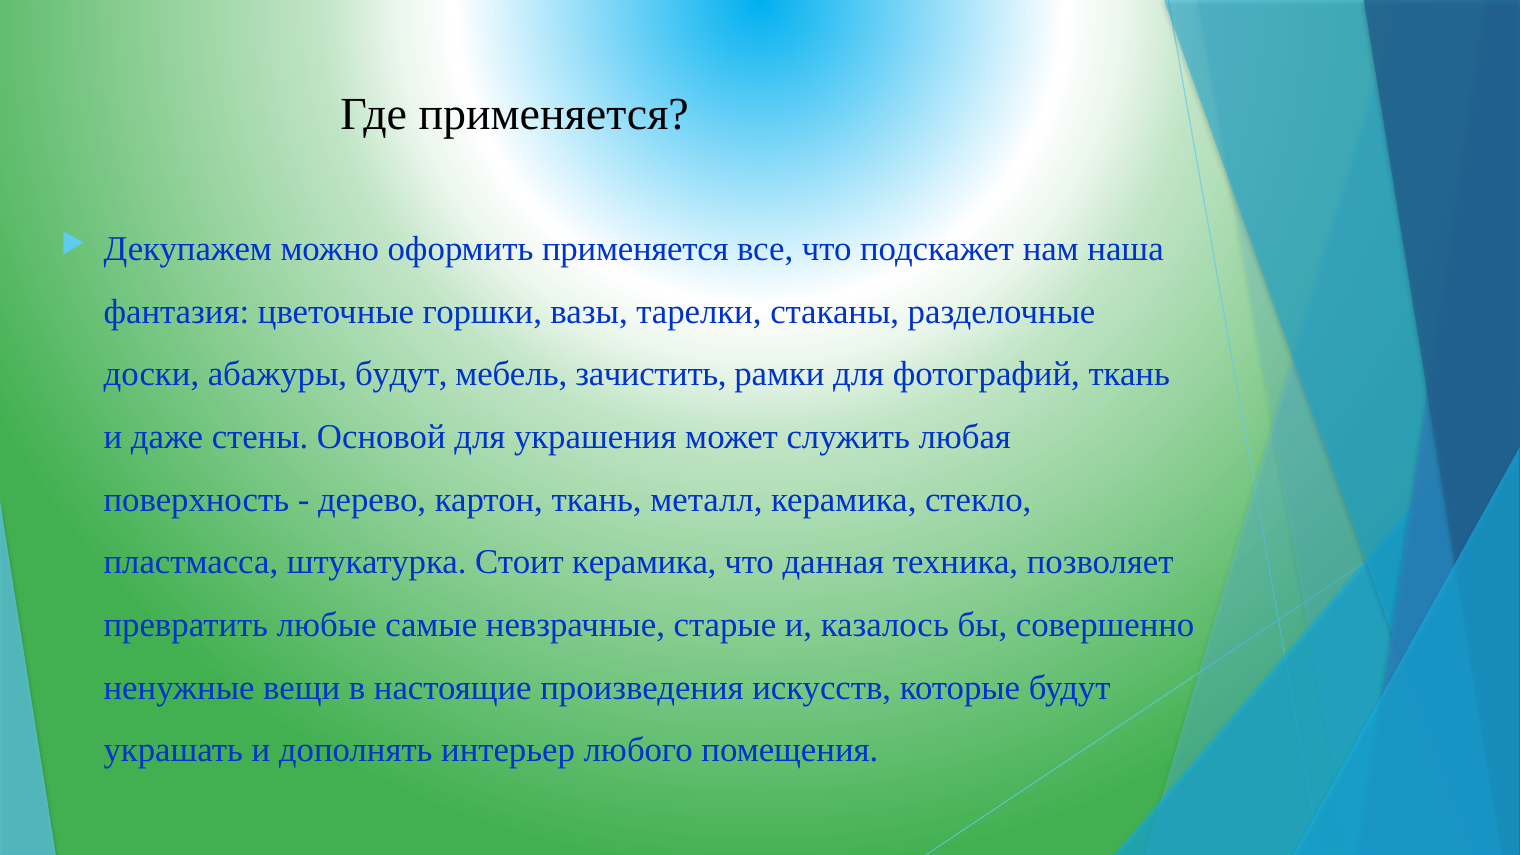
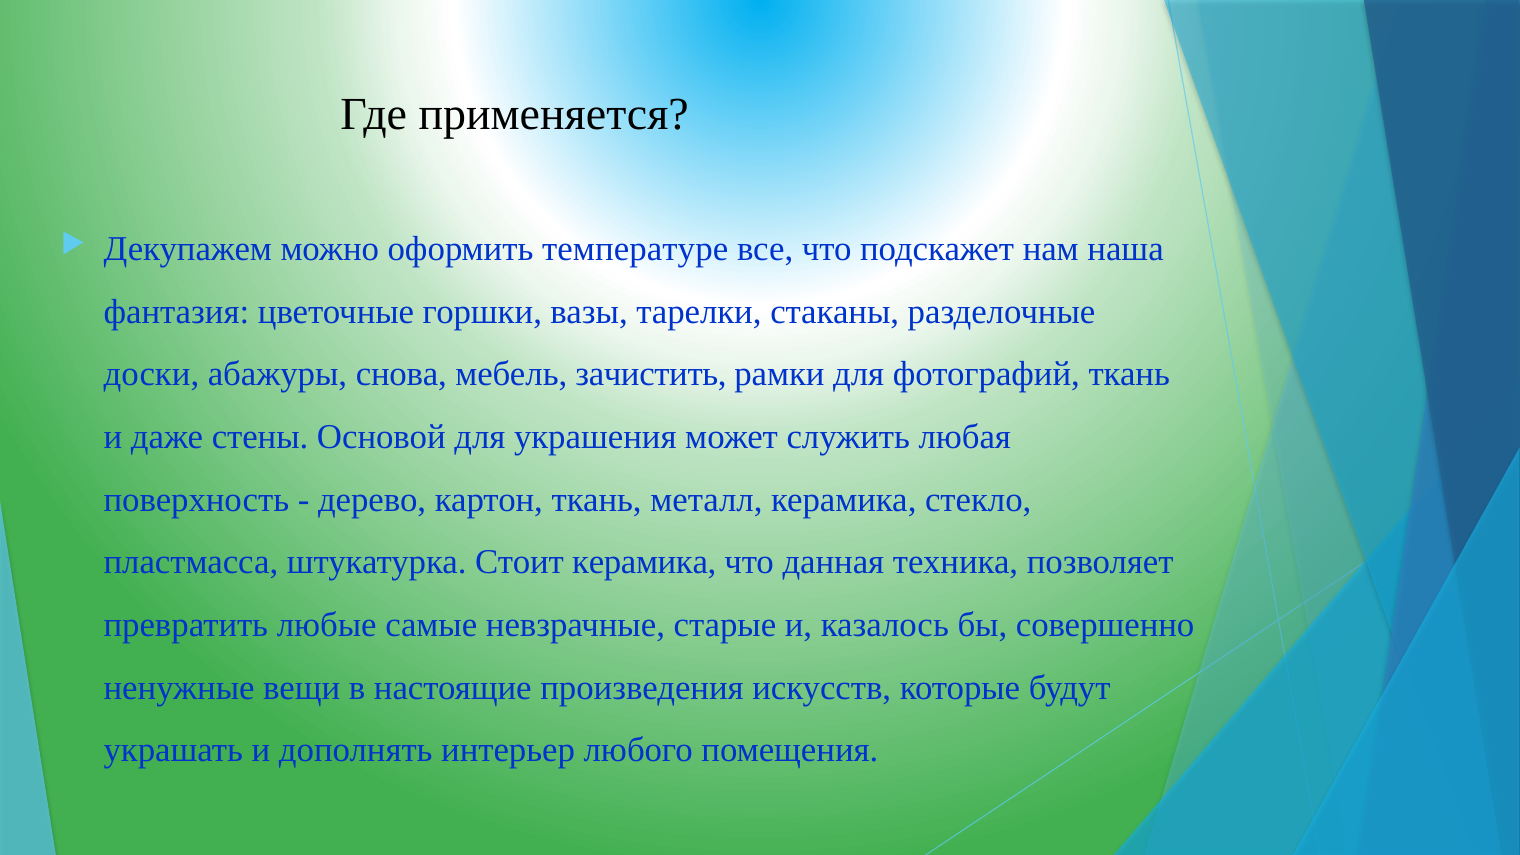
оформить применяется: применяется -> температуре
абажуры будут: будут -> снова
